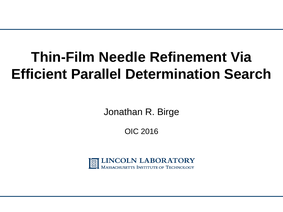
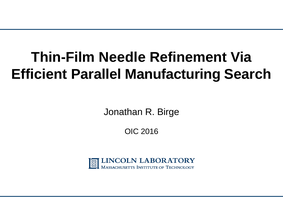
Determination: Determination -> Manufacturing
